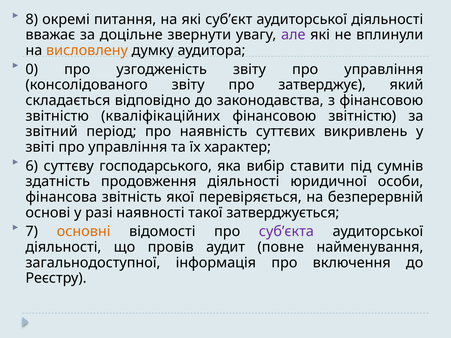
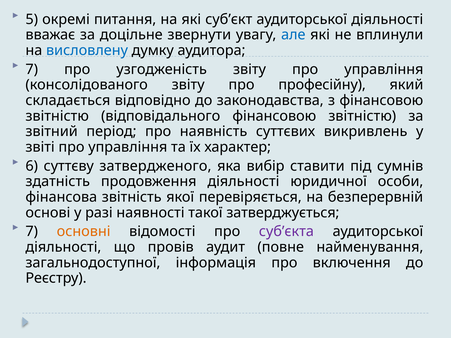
8: 8 -> 5
але colour: purple -> blue
висловлену colour: orange -> blue
0 at (32, 69): 0 -> 7
затверджує: затверджує -> професійну
кваліфікаційних: кваліфікаційних -> відповідального
господарського: господарського -> затвердженого
